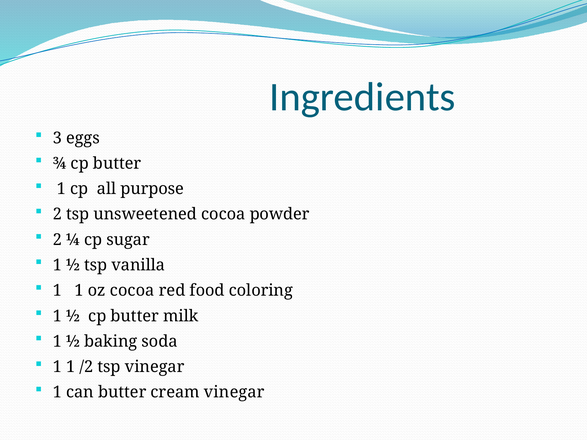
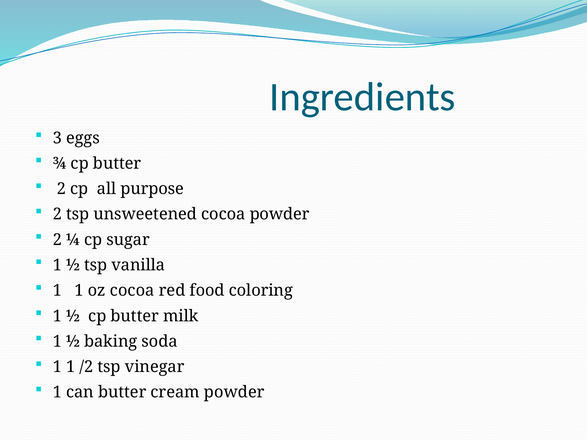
1 at (62, 189): 1 -> 2
cream vinegar: vinegar -> powder
